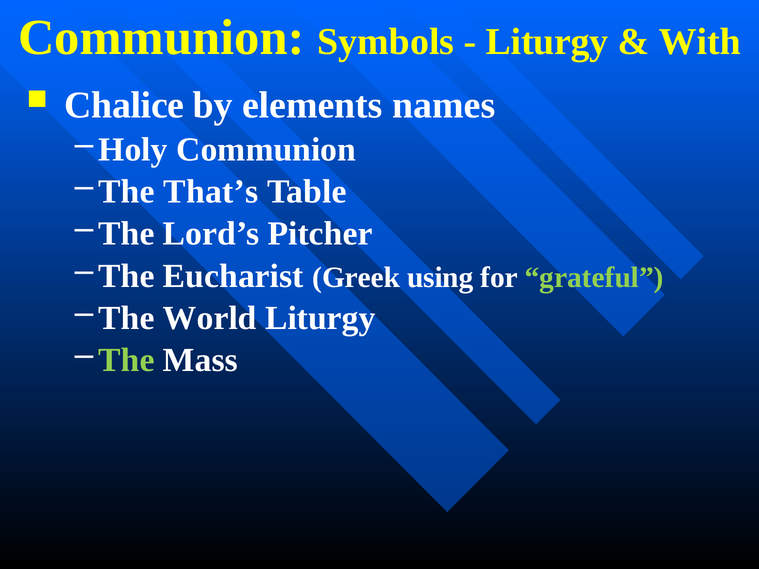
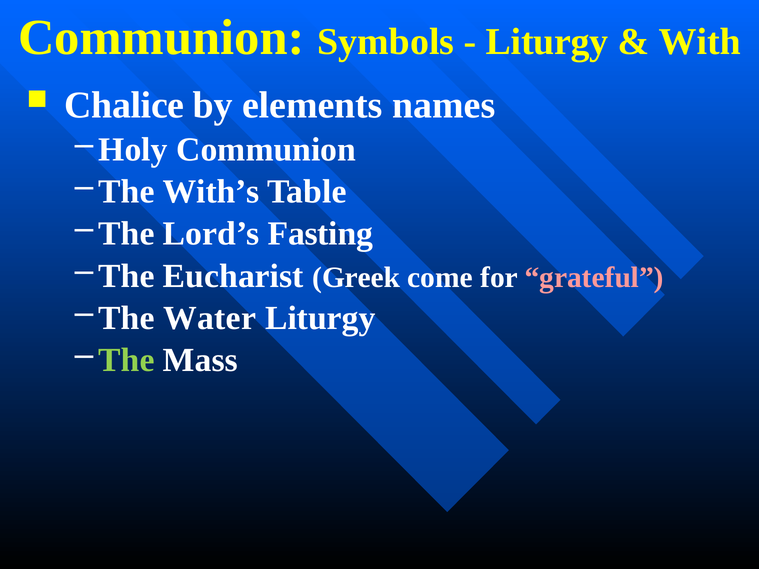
That’s: That’s -> With’s
Pitcher: Pitcher -> Fasting
using: using -> come
grateful colour: light green -> pink
World: World -> Water
